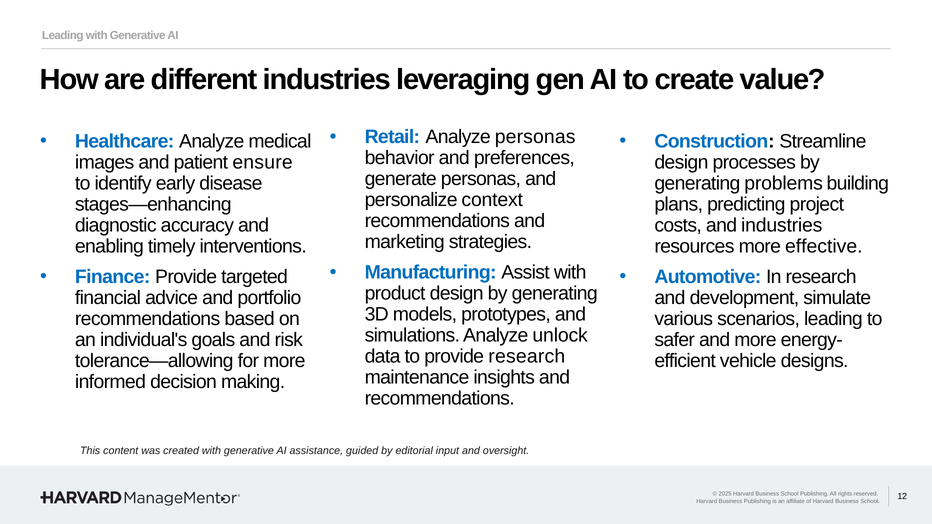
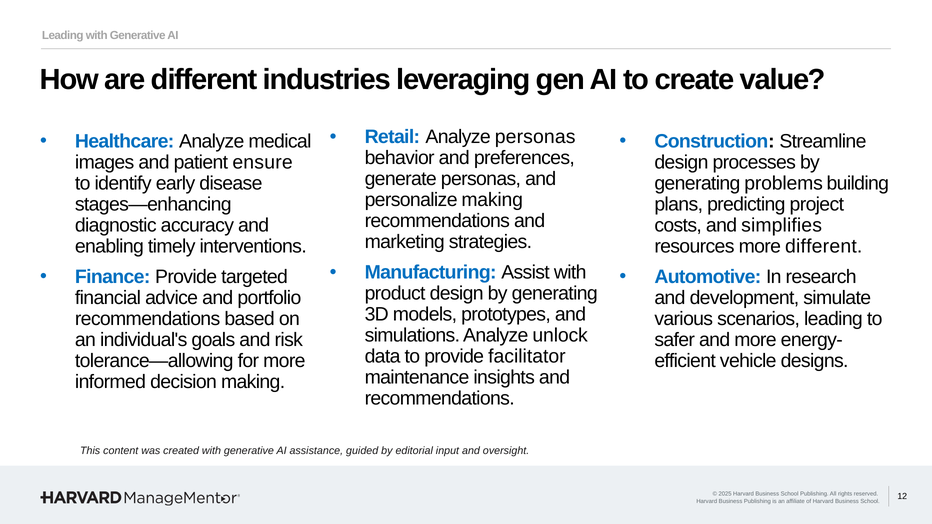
personalize context: context -> making
and industries: industries -> simplifies
more effective: effective -> different
provide research: research -> facilitator
